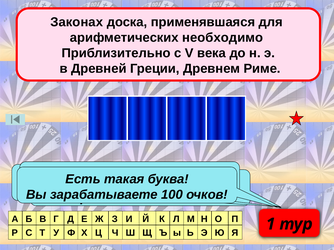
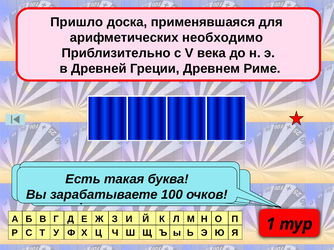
Законах: Законах -> Пришло
